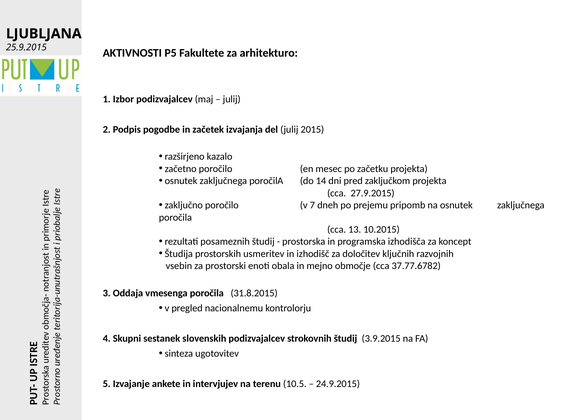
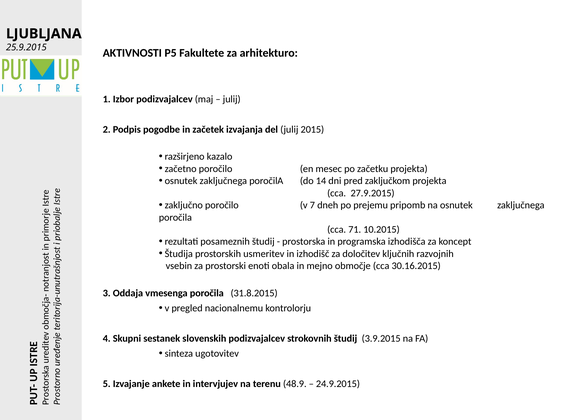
13: 13 -> 71
37.77.6782: 37.77.6782 -> 30.16.2015
10.5: 10.5 -> 48.9
